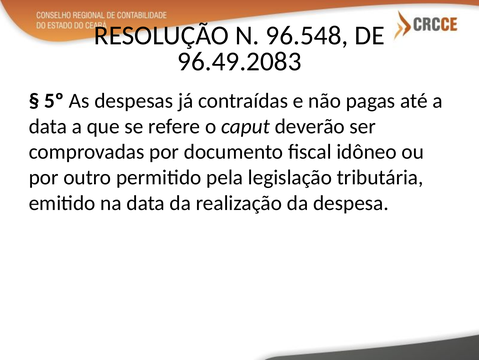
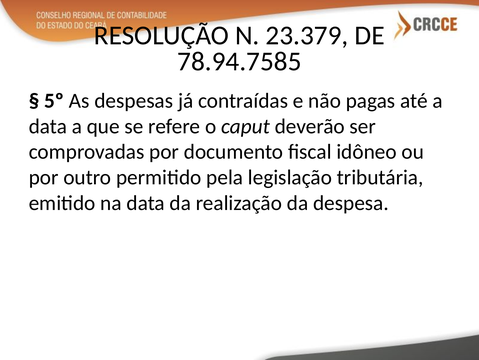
96.548: 96.548 -> 23.379
96.49.2083: 96.49.2083 -> 78.94.7585
